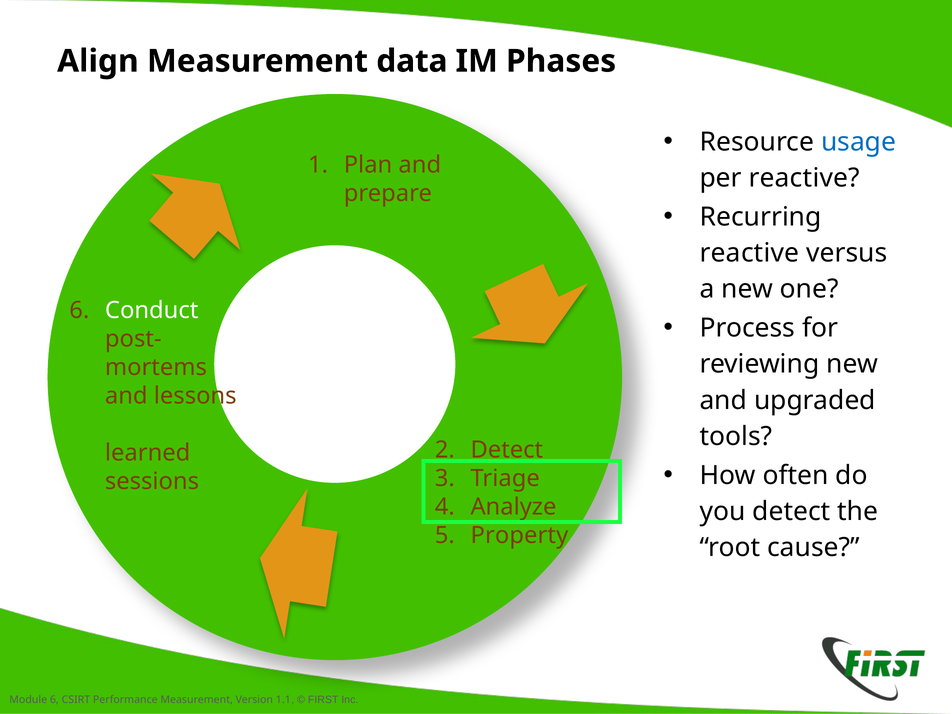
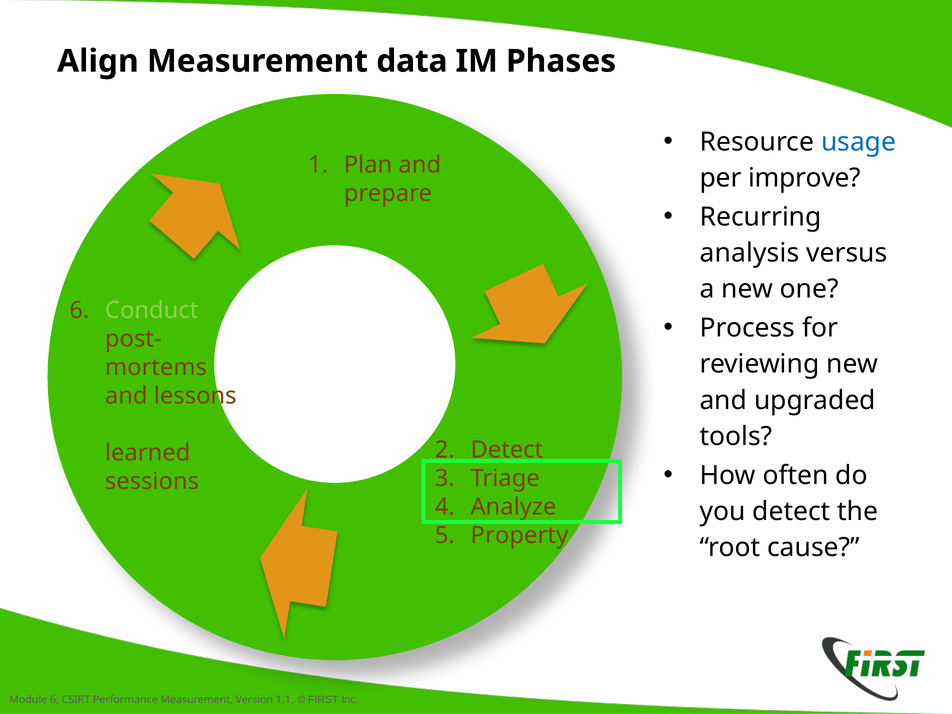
per reactive: reactive -> improve
reactive at (750, 253): reactive -> analysis
Conduct colour: white -> light green
